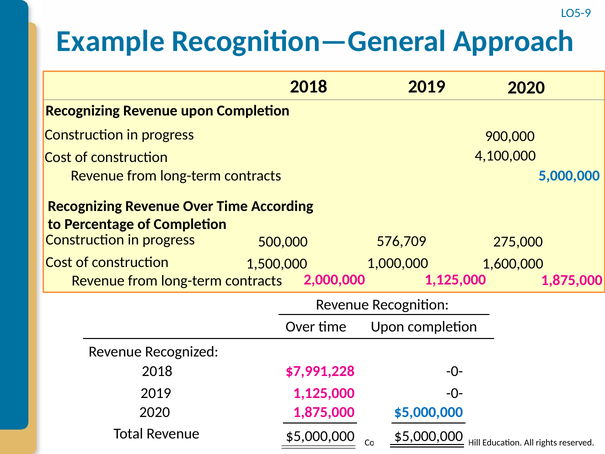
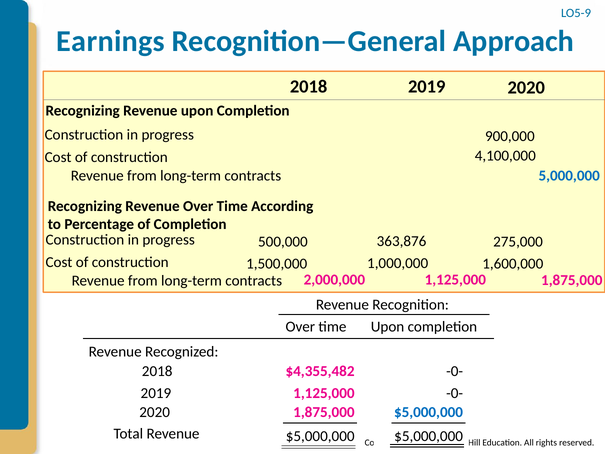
Example: Example -> Earnings
576,709: 576,709 -> 363,876
$7,991,228: $7,991,228 -> $4,355,482
